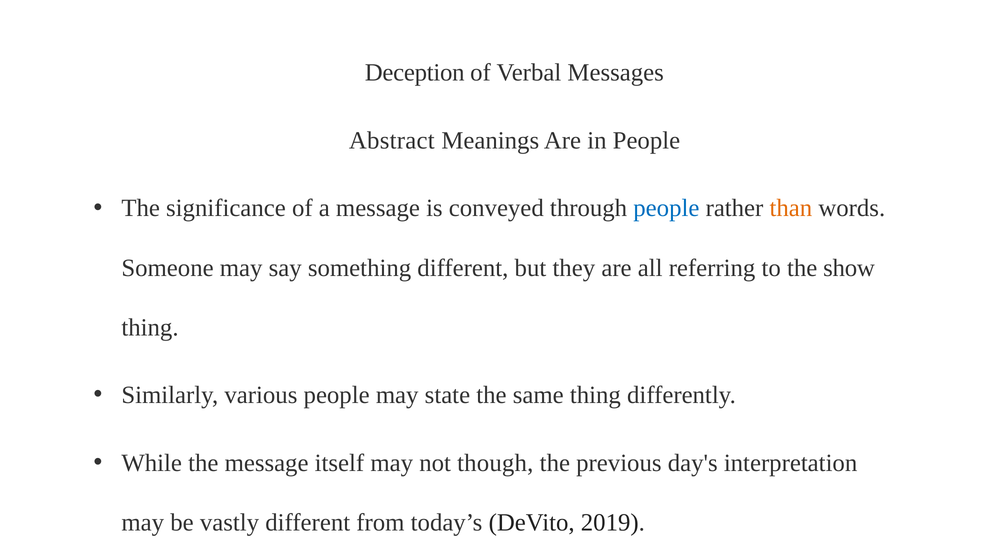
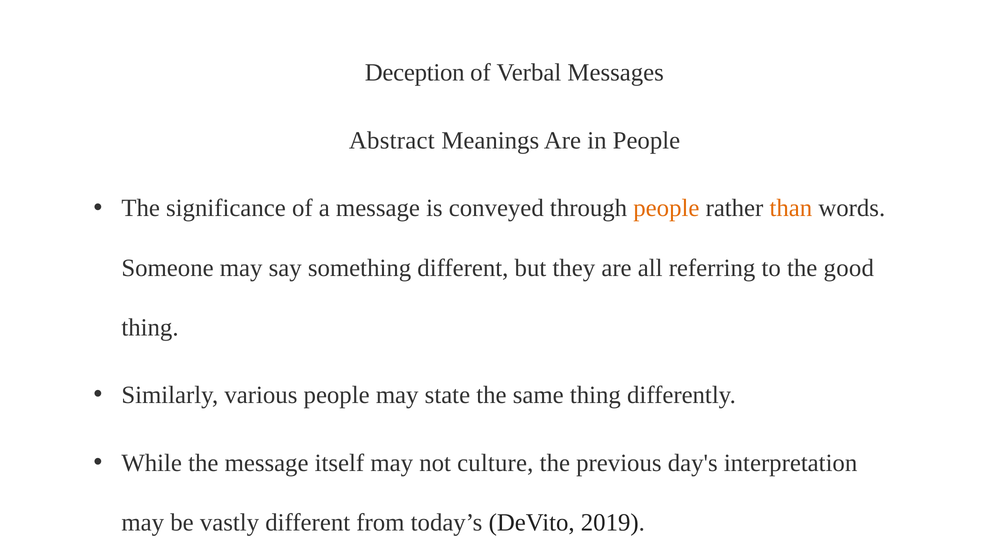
people at (666, 208) colour: blue -> orange
show: show -> good
though: though -> culture
